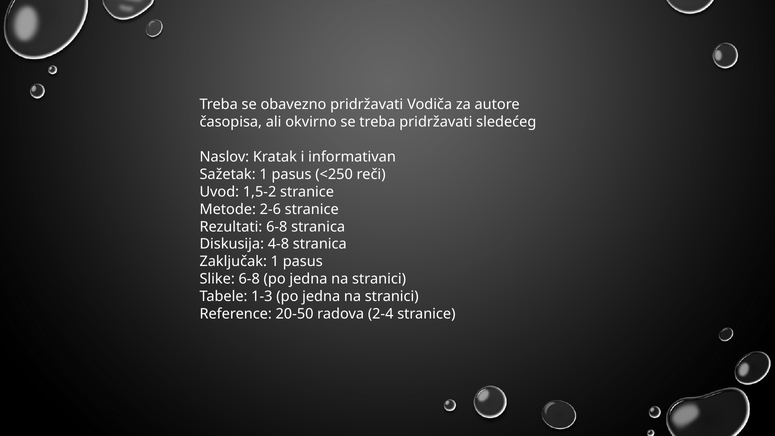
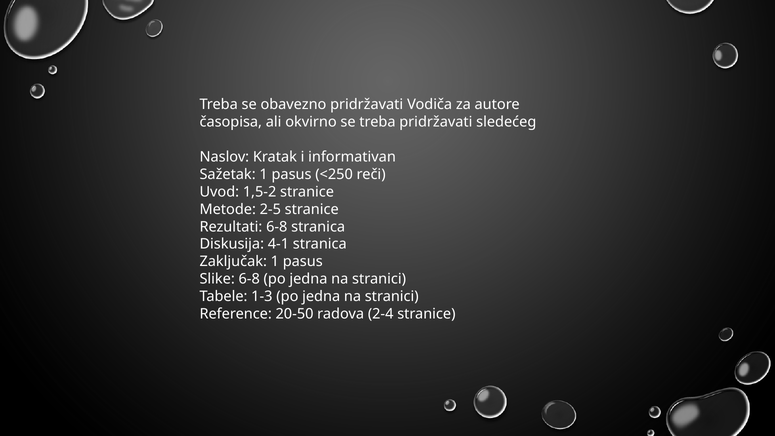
2-6: 2-6 -> 2-5
4-8: 4-8 -> 4-1
